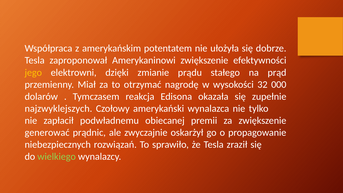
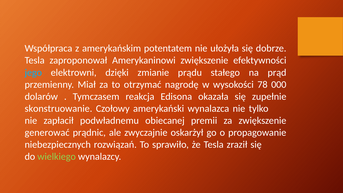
jego colour: yellow -> light blue
32: 32 -> 78
najzwyklejszych: najzwyklejszych -> skonstruowanie
